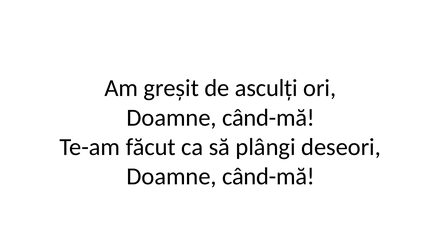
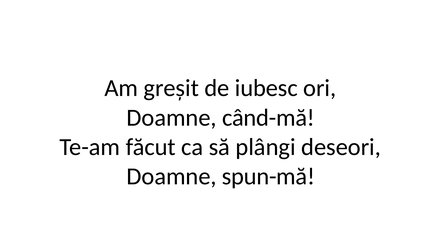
asculți: asculți -> iubesc
când-mă at (268, 176): când-mă -> spun-mă
